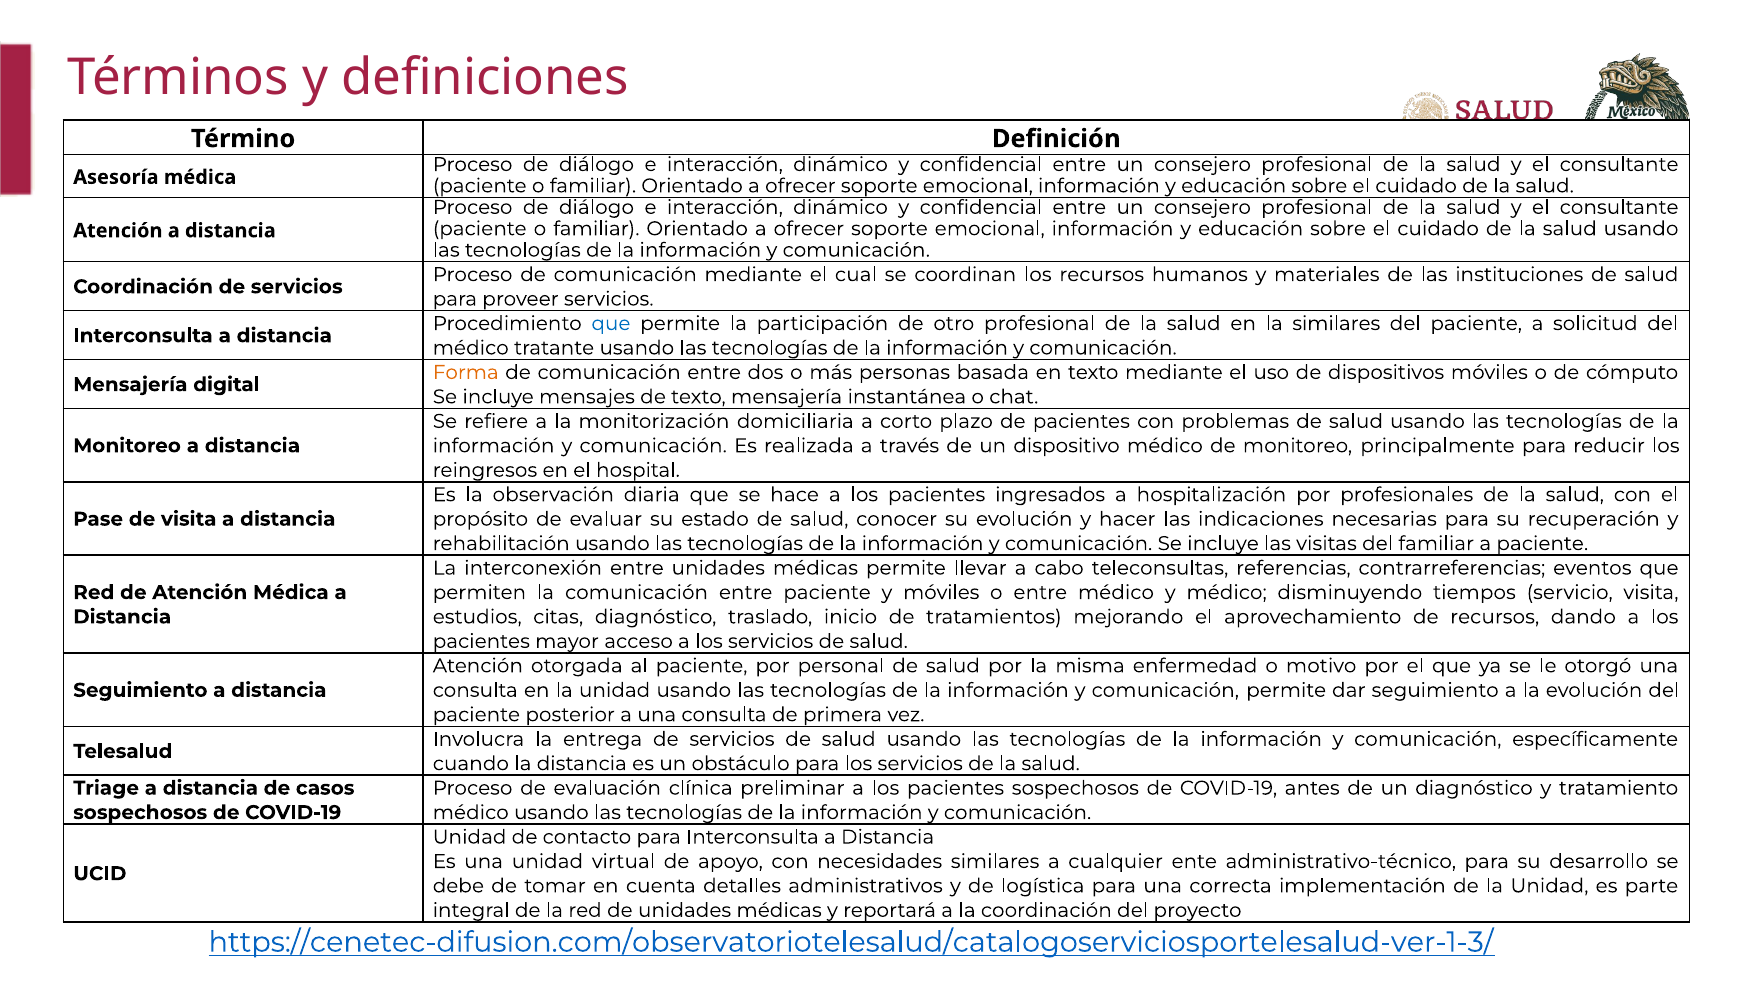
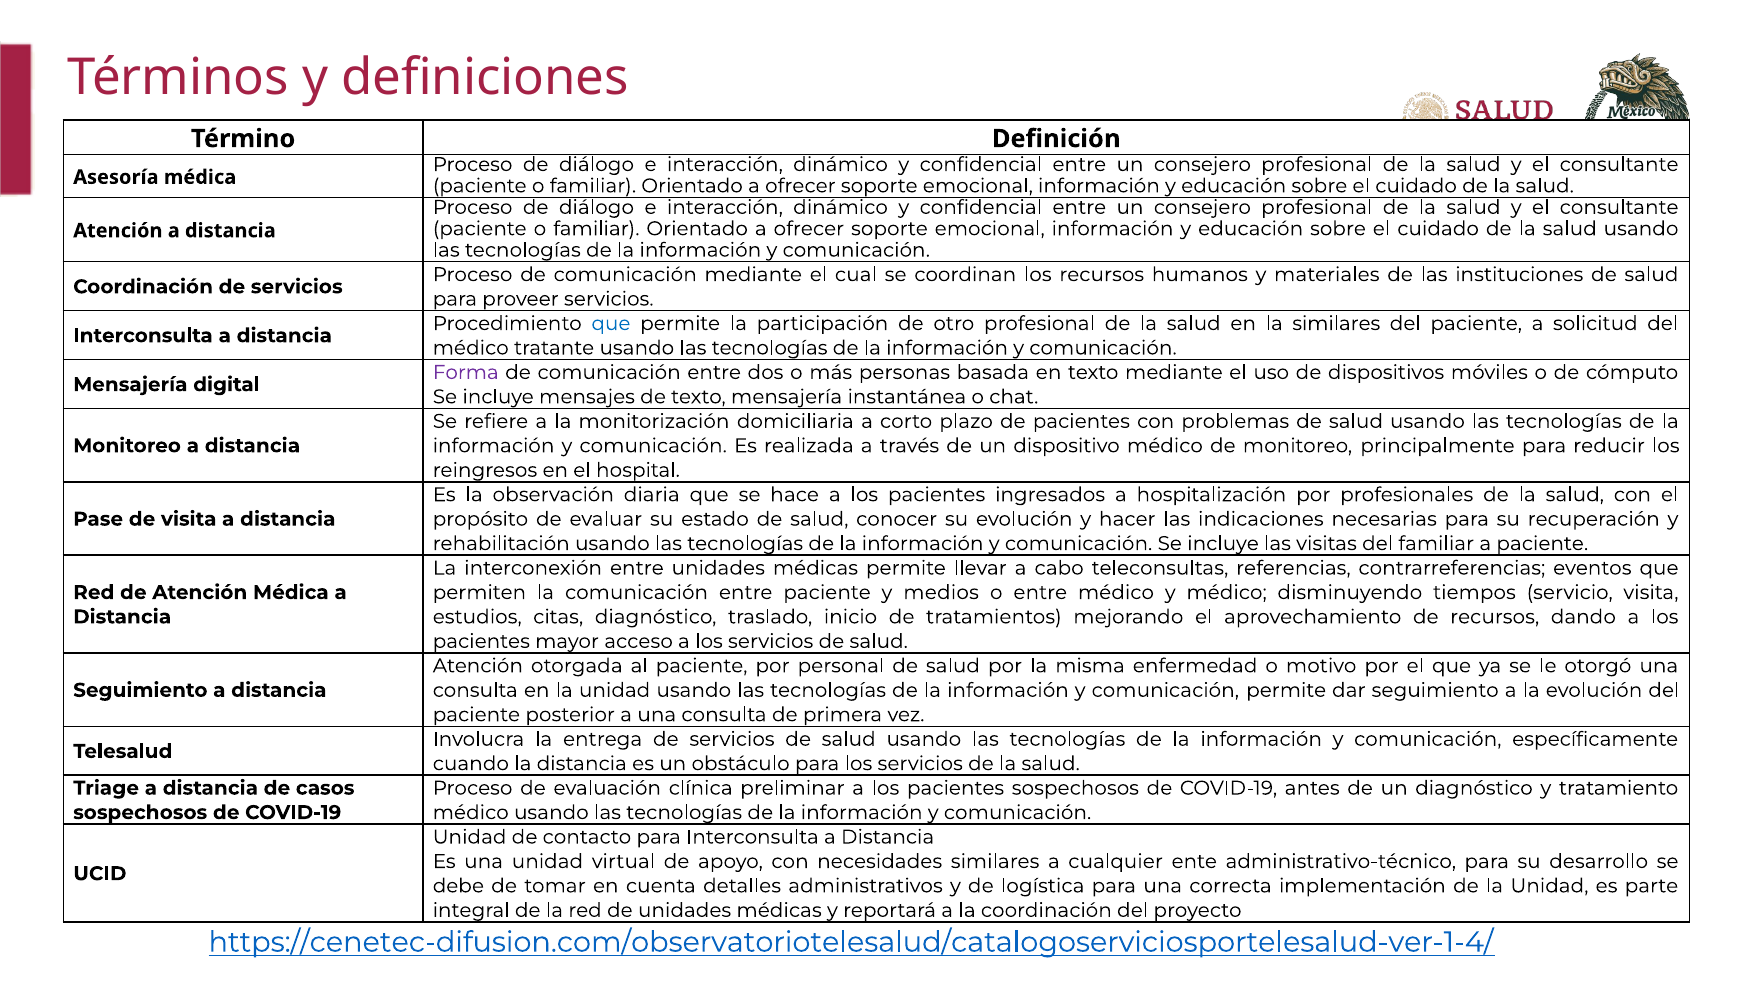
Forma colour: orange -> purple
y móviles: móviles -> medios
https://cenetec-difusion.com/observatoriotelesalud/catalogoserviciosportelesalud-ver-1-3/: https://cenetec-difusion.com/observatoriotelesalud/catalogoserviciosportelesalud-ver-1-3/ -> https://cenetec-difusion.com/observatoriotelesalud/catalogoserviciosportelesalud-ver-1-4/
